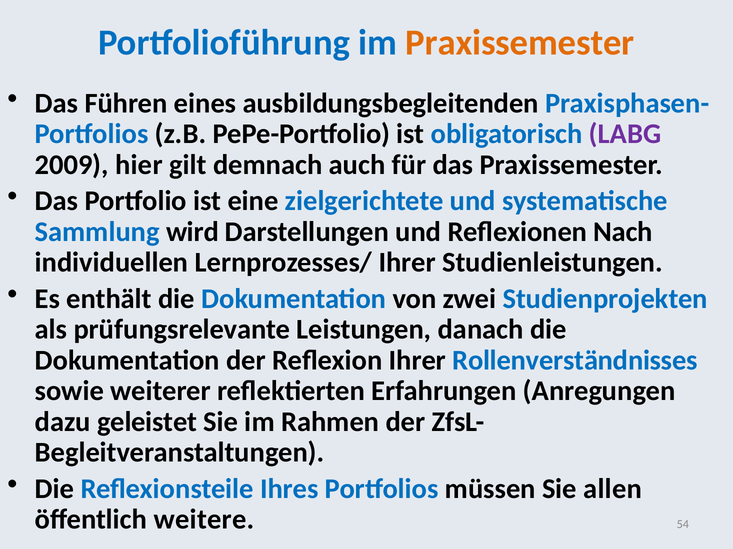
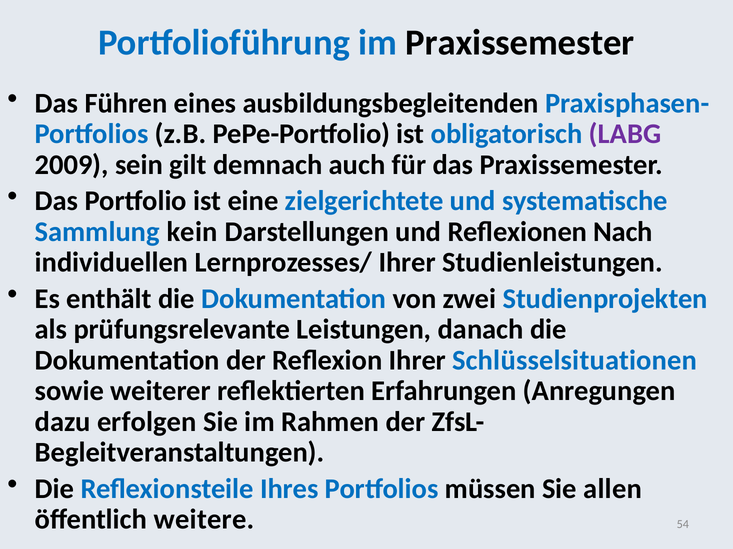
Praxissemester at (520, 43) colour: orange -> black
hier: hier -> sein
wird: wird -> kein
Rollenverständnisses: Rollenverständnisses -> Schlüsselsituationen
geleistet: geleistet -> erfolgen
